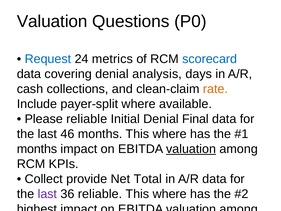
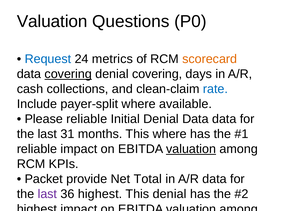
scorecard colour: blue -> orange
covering at (68, 74) underline: none -> present
denial analysis: analysis -> covering
rate at (215, 89) colour: orange -> blue
Denial Final: Final -> Data
46: 46 -> 31
months at (37, 149): months -> reliable
Collect at (44, 179): Collect -> Packet
36 reliable: reliable -> highest
where at (170, 194): where -> denial
